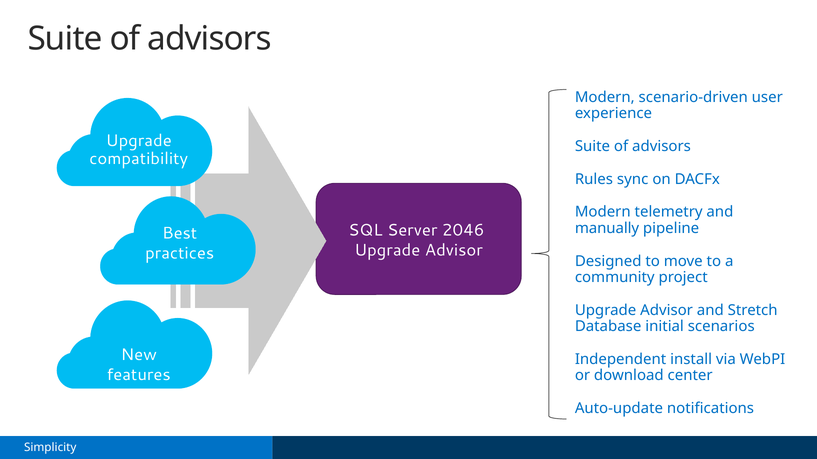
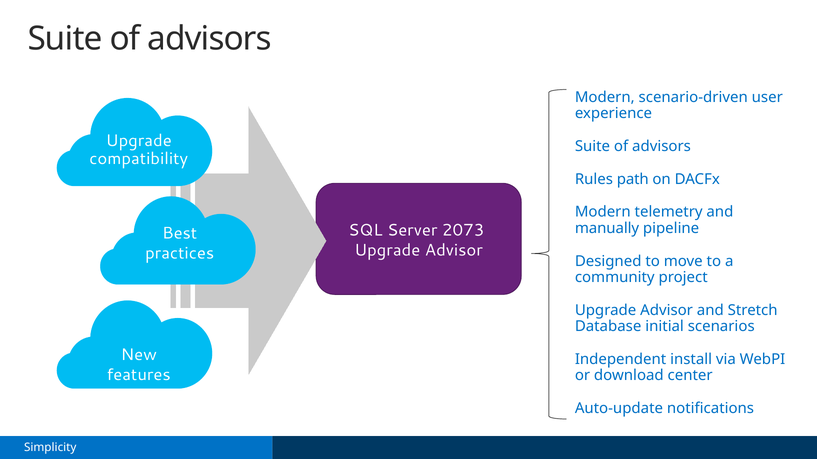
sync: sync -> path
2046: 2046 -> 2073
